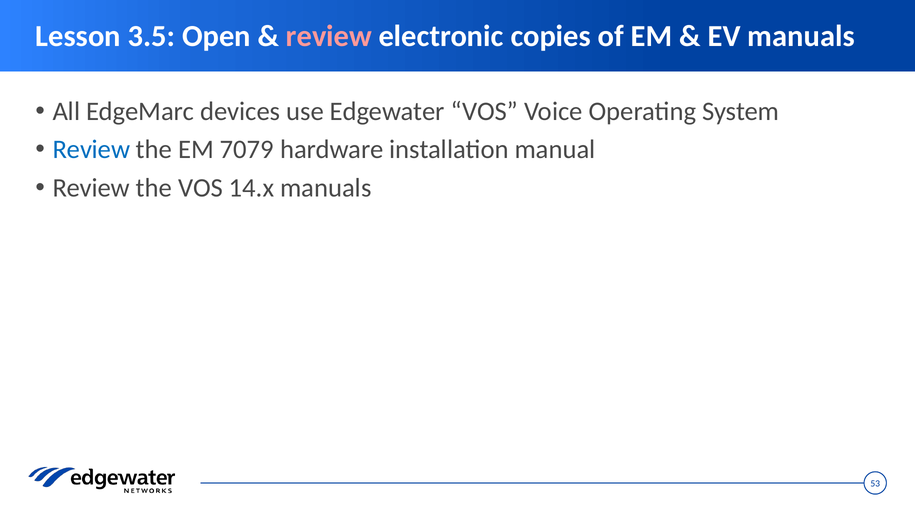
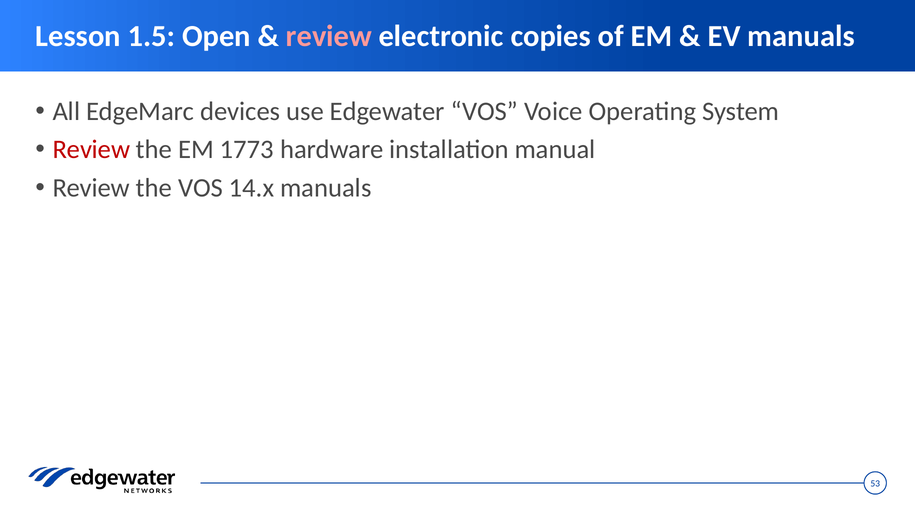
3.5: 3.5 -> 1.5
Review at (91, 150) colour: blue -> red
7079: 7079 -> 1773
